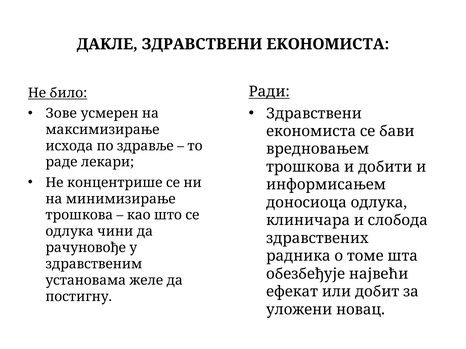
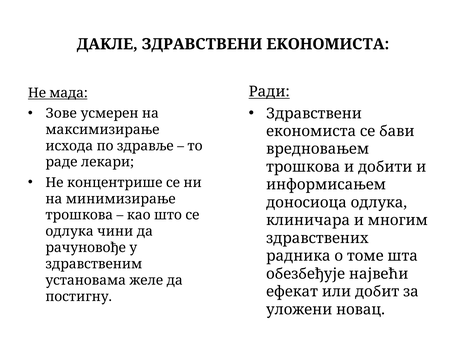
било: било -> мада
слобода: слобода -> многим
